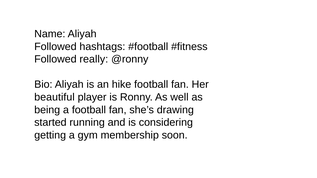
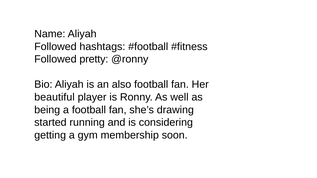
really: really -> pretty
hike: hike -> also
